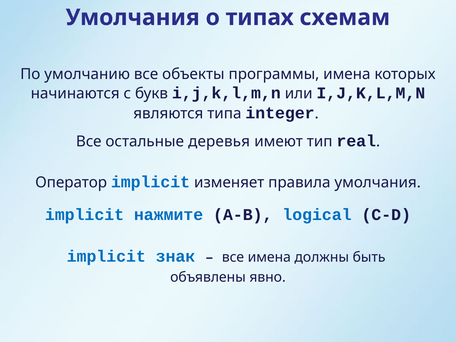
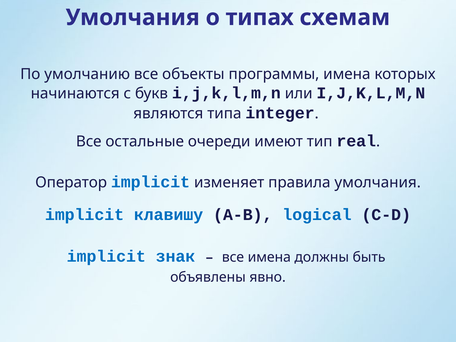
деревья: деревья -> очереди
нажмите: нажмите -> клавишу
